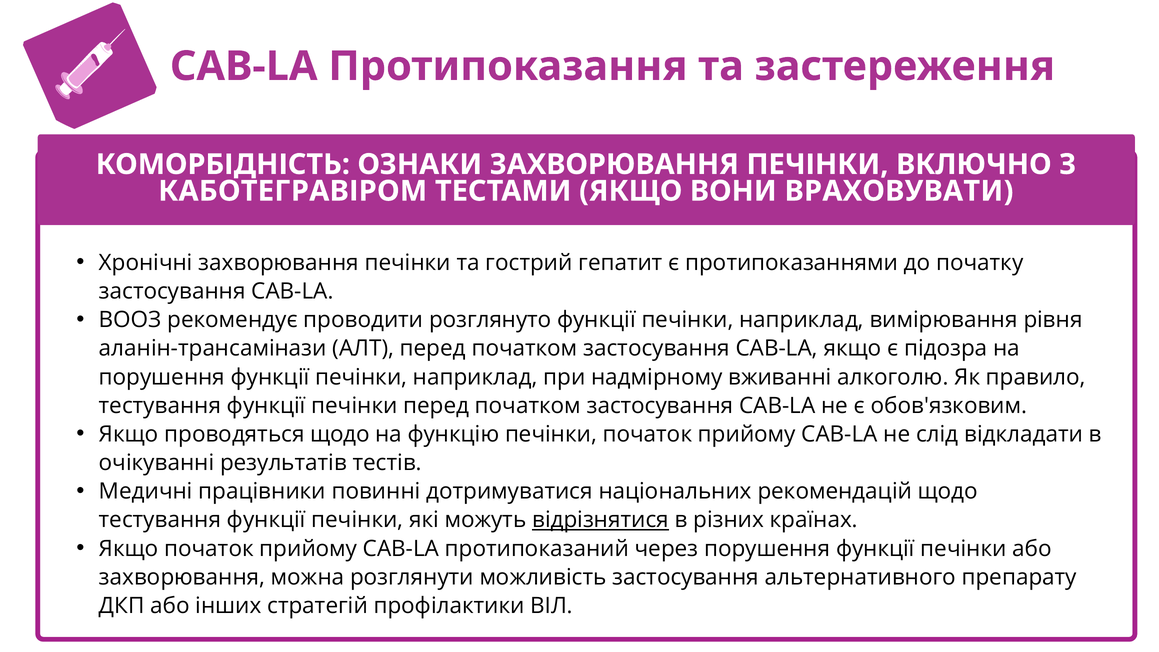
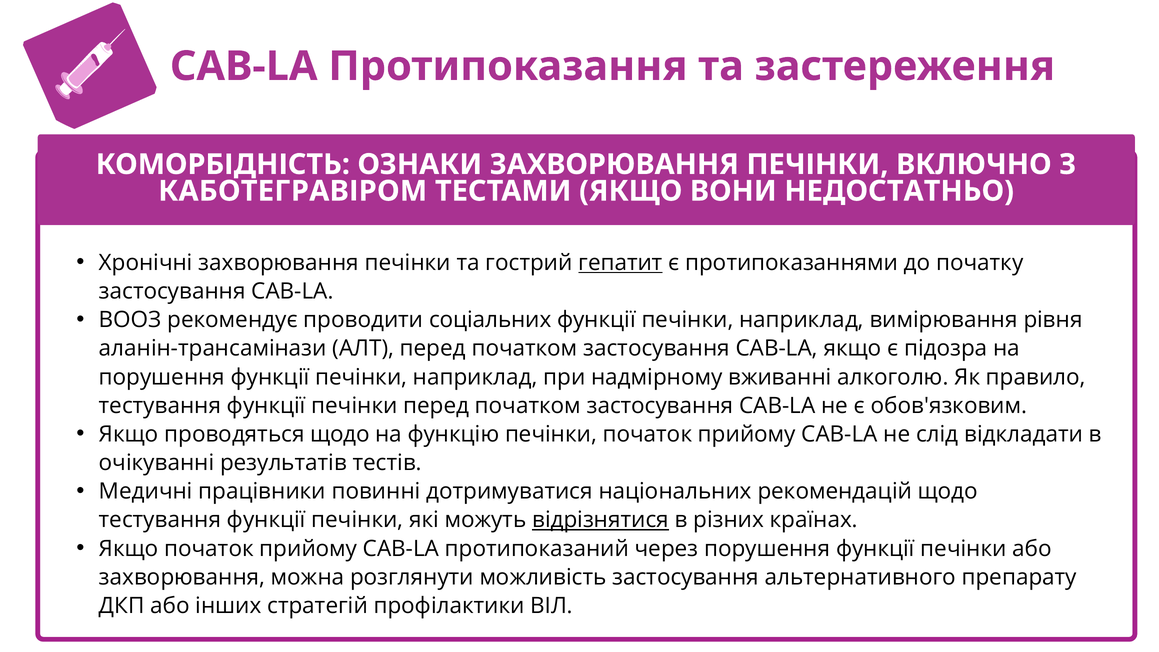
ВРАХОВУВАТИ: ВРАХОВУВАТИ -> НЕДОСТАТНЬО
гепатит underline: none -> present
розглянуто: розглянуто -> соціальних
